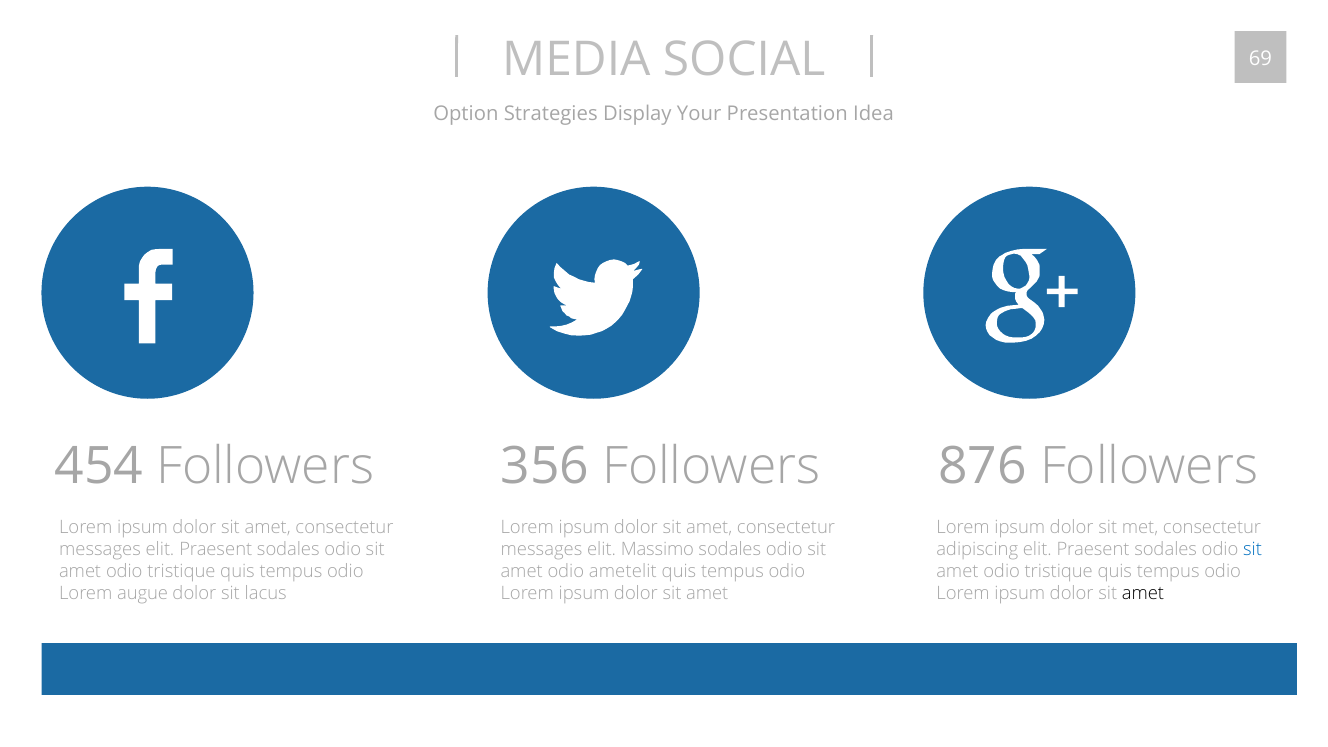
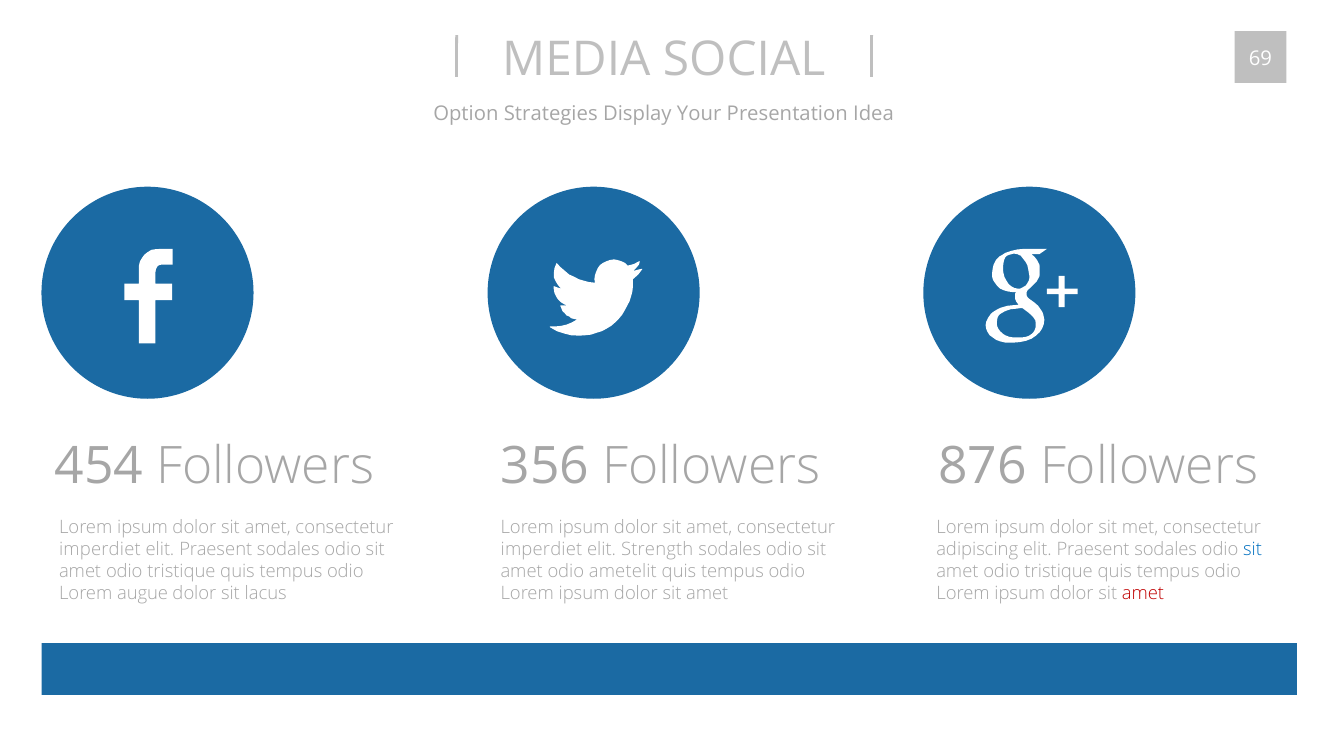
messages at (100, 549): messages -> imperdiet
messages at (542, 549): messages -> imperdiet
Massimo: Massimo -> Strength
amet at (1143, 594) colour: black -> red
